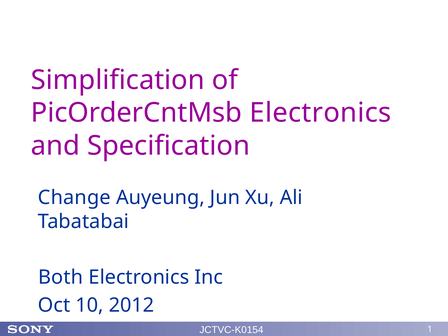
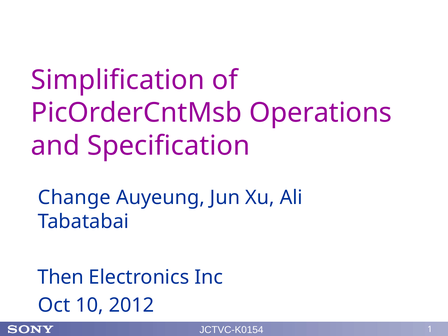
PicOrderCntMsb Electronics: Electronics -> Operations
Both: Both -> Then
